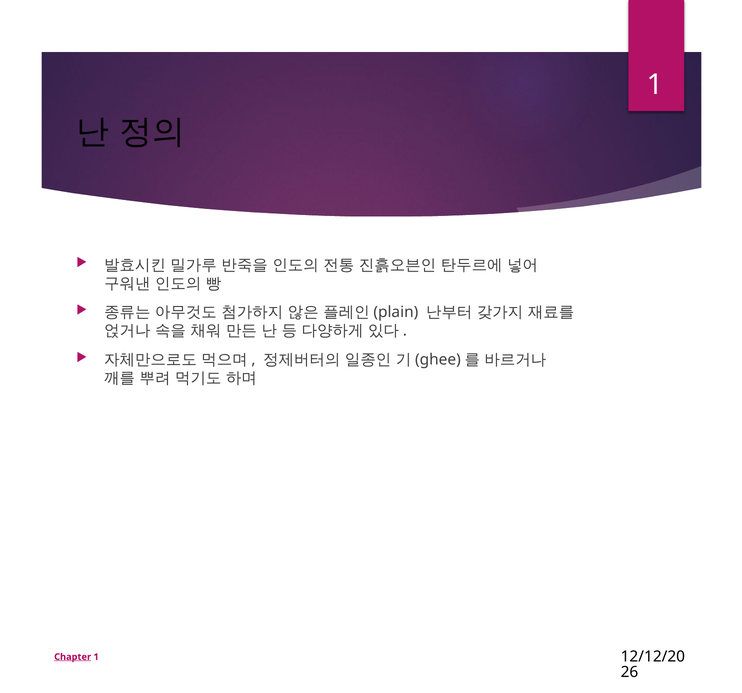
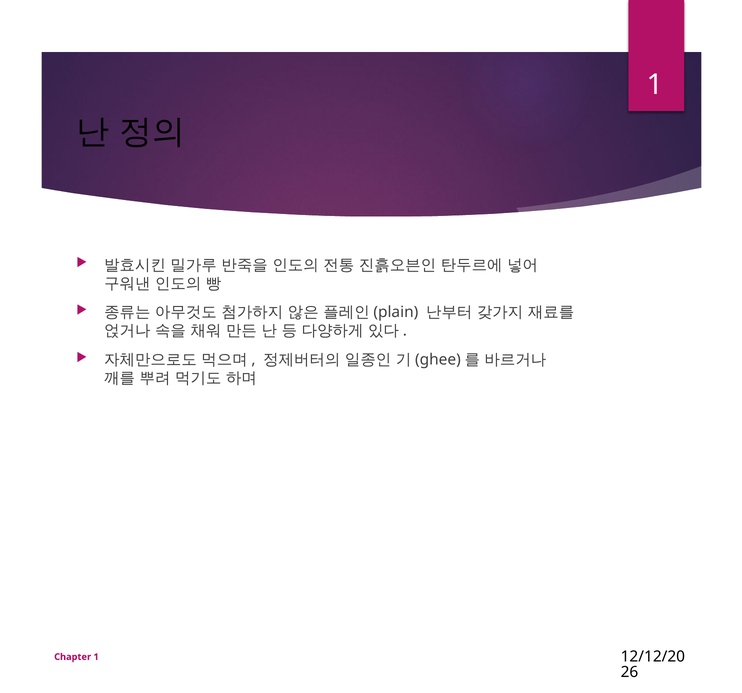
Chapter underline: present -> none
